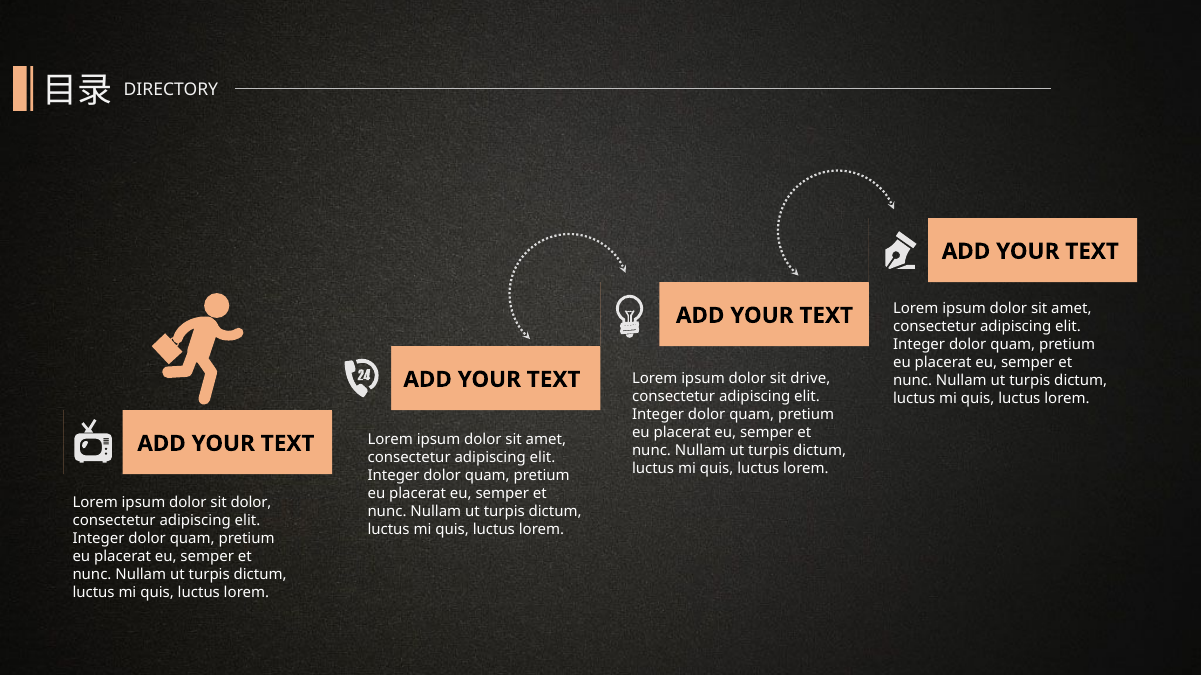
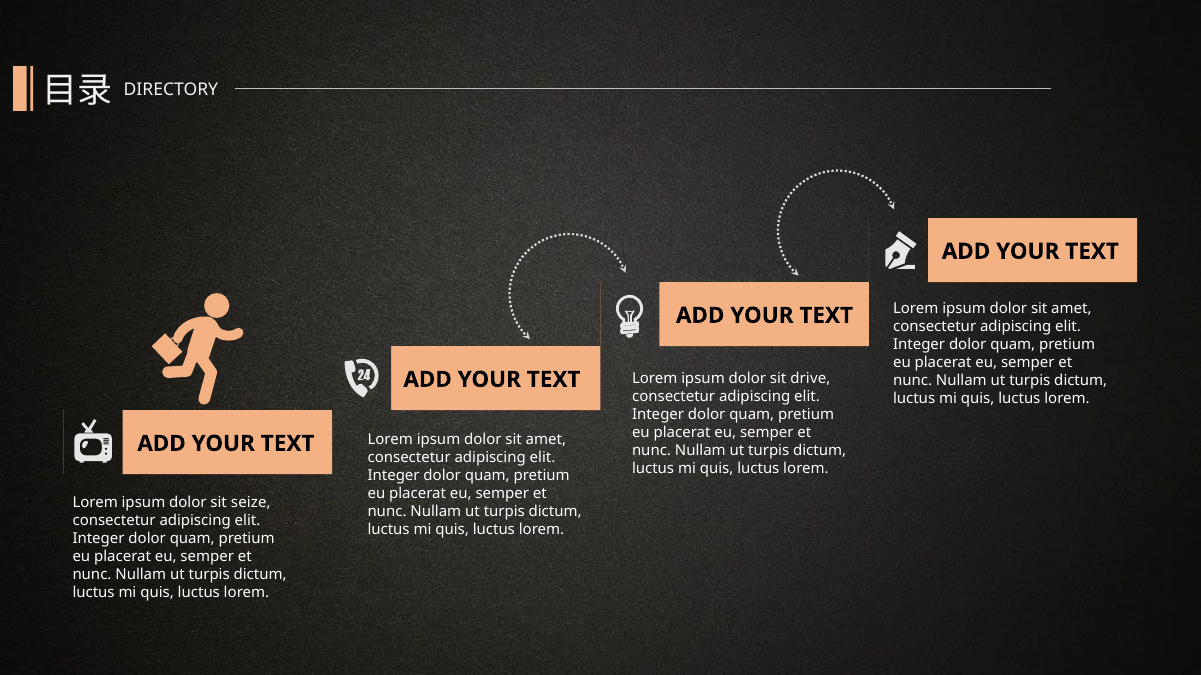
sit dolor: dolor -> seize
